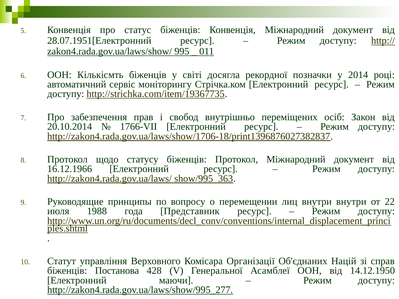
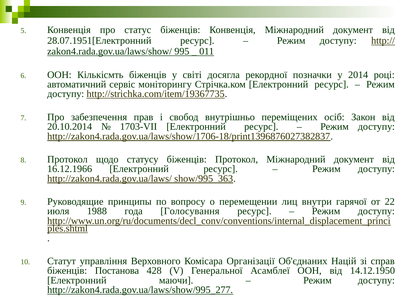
1766-VII: 1766-VII -> 1703-VII
внутри внутри: внутри -> гарячої
Представник: Представник -> Голосування
